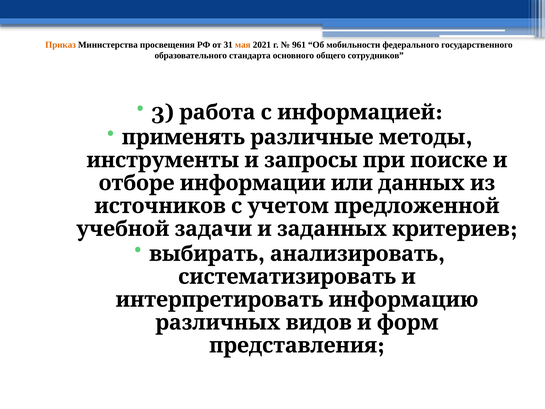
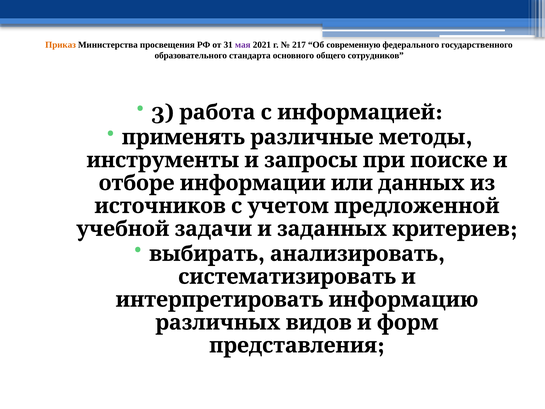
мая colour: orange -> purple
961: 961 -> 217
мобильности: мобильности -> современную
